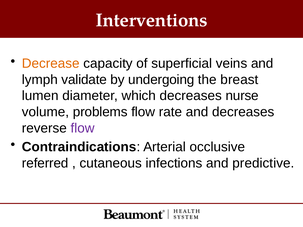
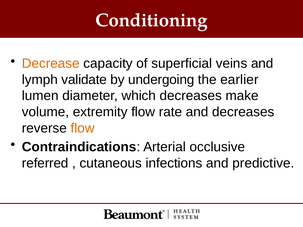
Interventions: Interventions -> Conditioning
breast: breast -> earlier
nurse: nurse -> make
problems: problems -> extremity
flow at (83, 128) colour: purple -> orange
